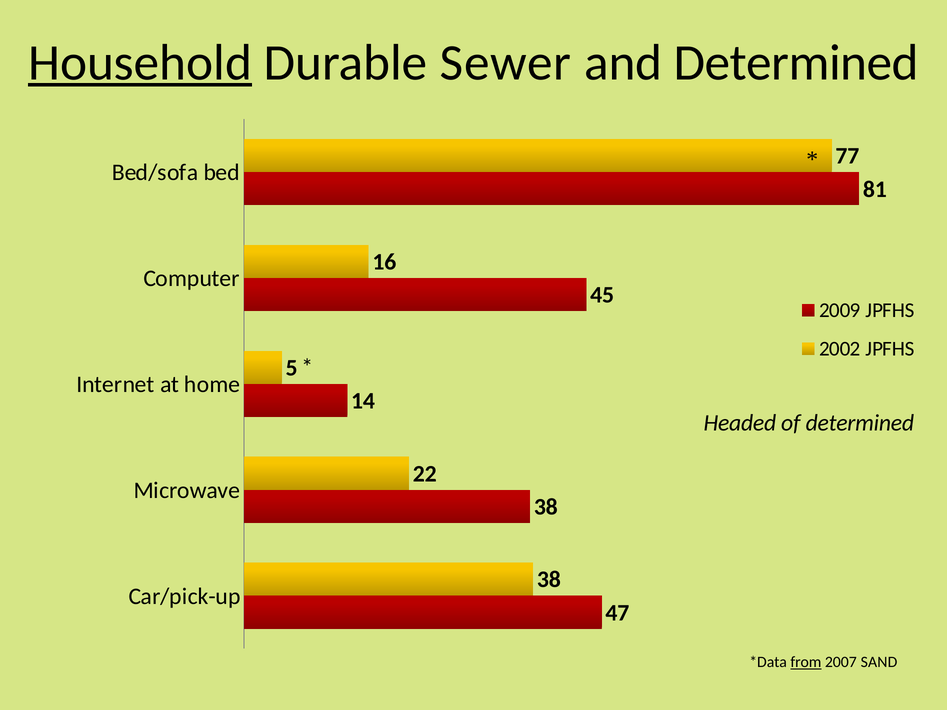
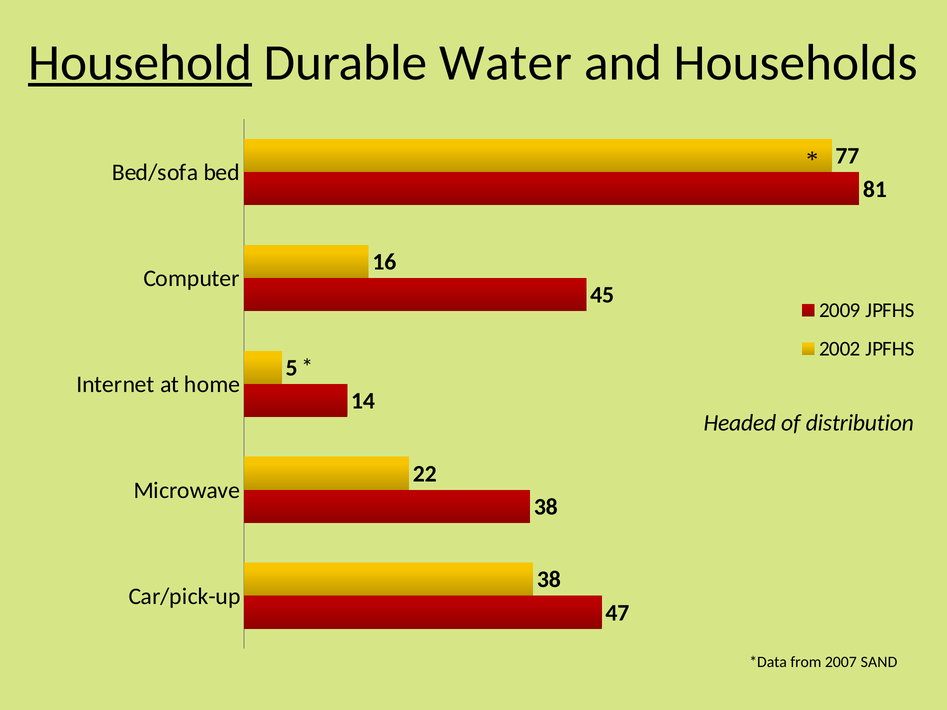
Sewer: Sewer -> Water
and Determined: Determined -> Households
of determined: determined -> distribution
from underline: present -> none
